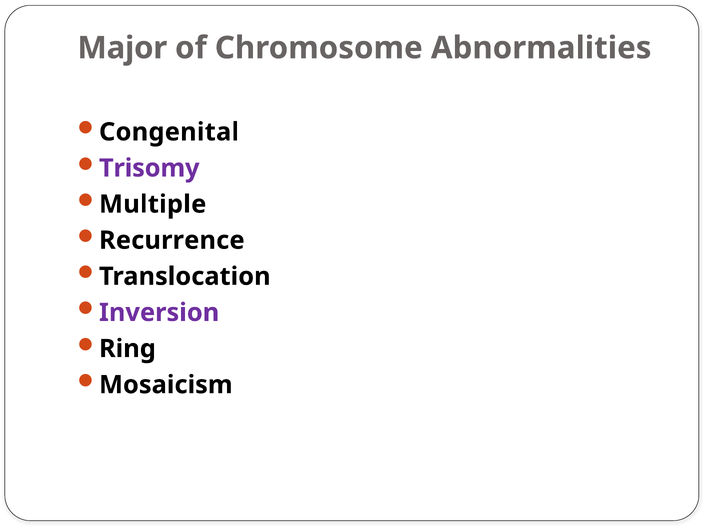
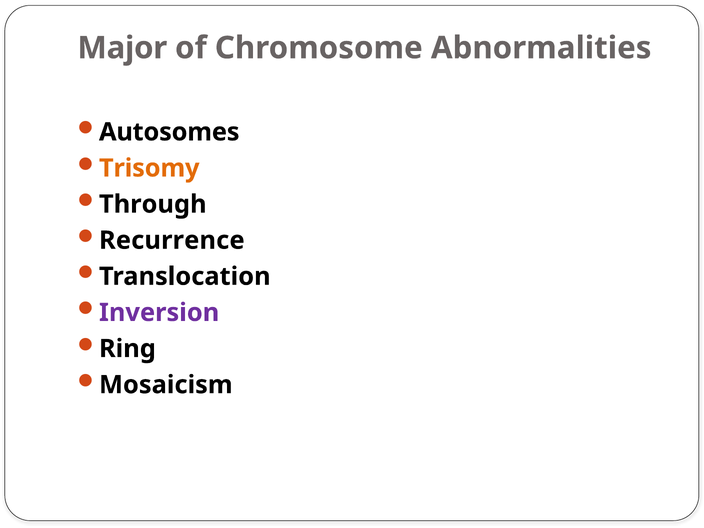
Congenital: Congenital -> Autosomes
Trisomy colour: purple -> orange
Multiple: Multiple -> Through
